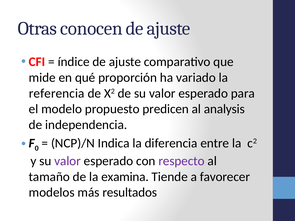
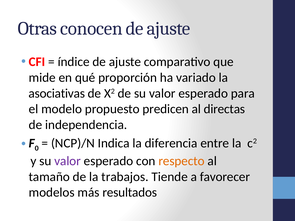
referencia: referencia -> asociativas
analysis: analysis -> directas
respecto colour: purple -> orange
examina: examina -> trabajos
